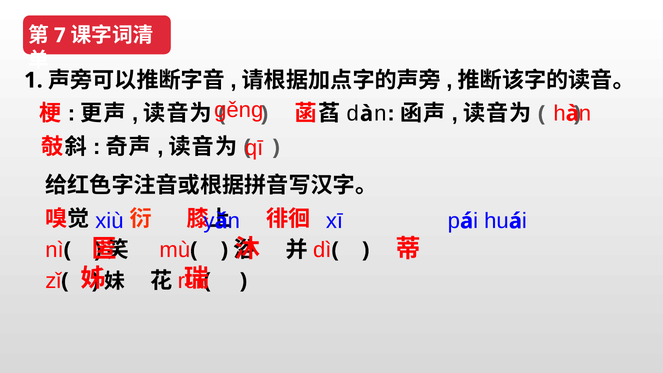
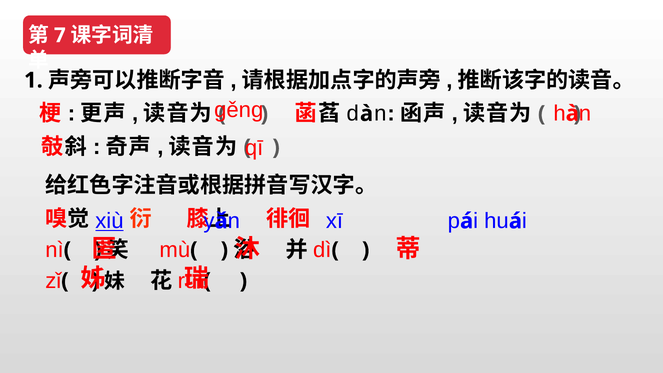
xiù underline: none -> present
